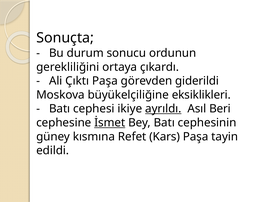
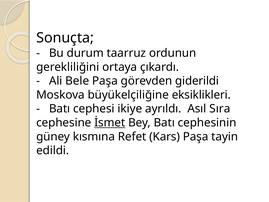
sonucu: sonucu -> taarruz
Çıktı: Çıktı -> Bele
ayrıldı underline: present -> none
Beri: Beri -> Sıra
